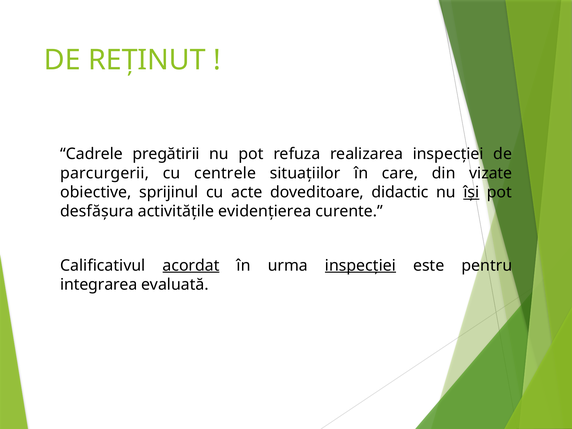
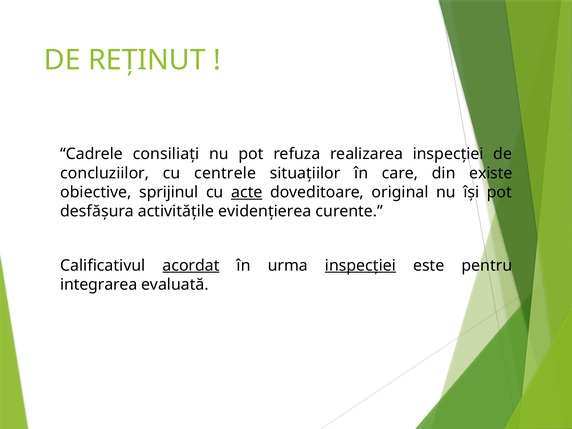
pregătirii: pregătirii -> consiliați
parcurgerii: parcurgerii -> concluziilor
vizate: vizate -> existe
acte underline: none -> present
didactic: didactic -> original
își underline: present -> none
